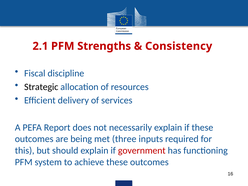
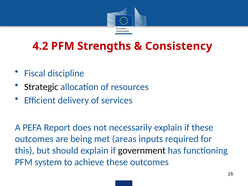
2.1: 2.1 -> 4.2
three: three -> areas
government colour: red -> black
